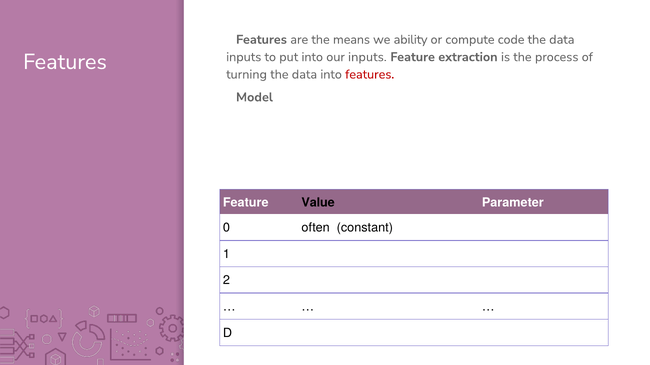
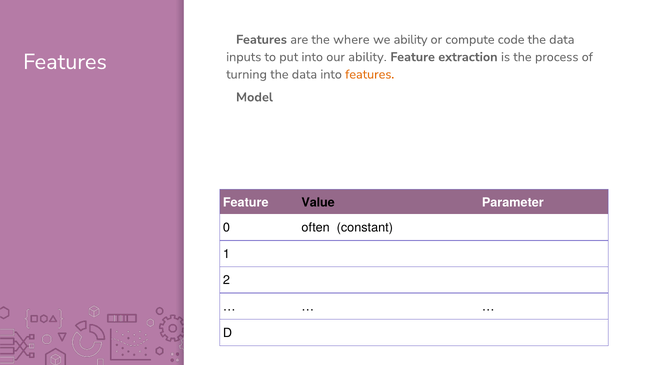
means: means -> where
our inputs: inputs -> ability
features at (370, 74) colour: red -> orange
